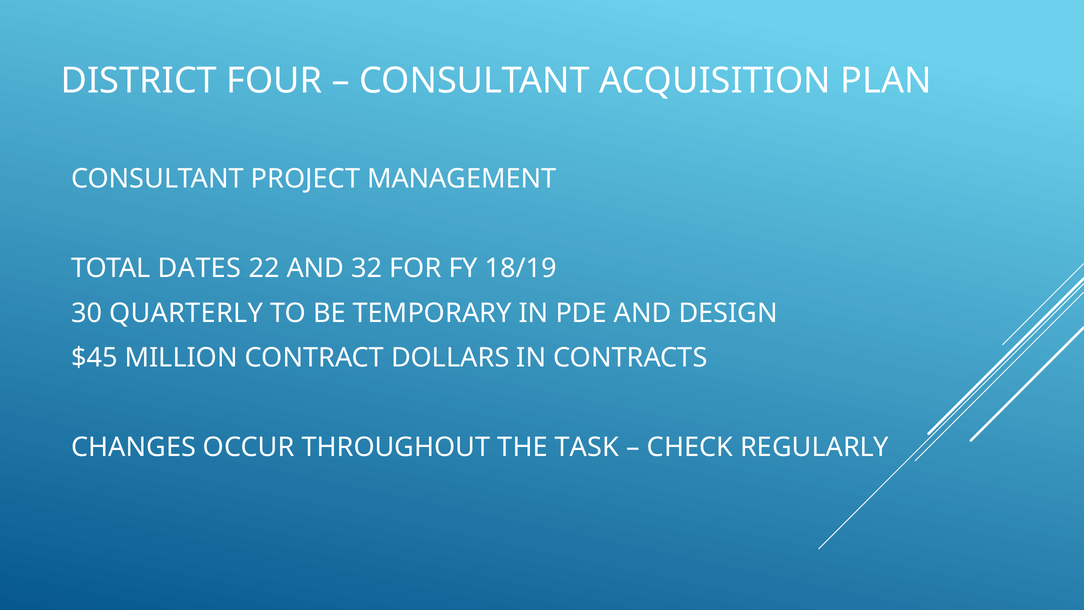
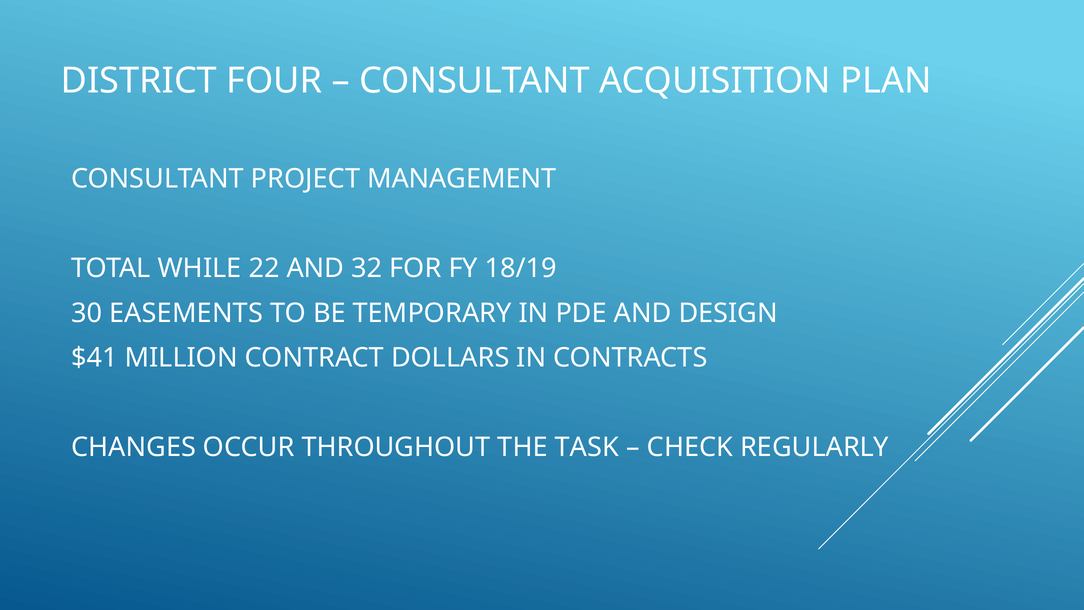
DATES: DATES -> WHILE
QUARTERLY: QUARTERLY -> EASEMENTS
$45: $45 -> $41
